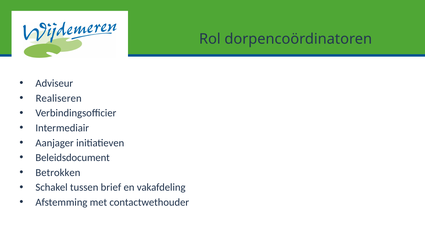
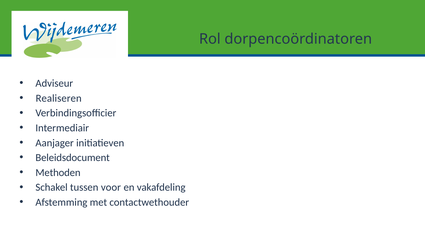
Betrokken: Betrokken -> Methoden
brief: brief -> voor
